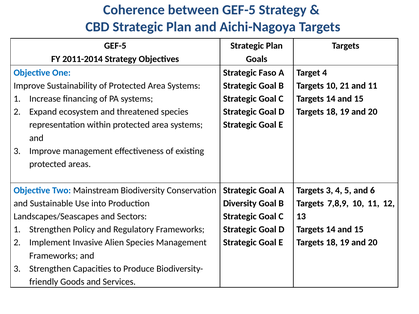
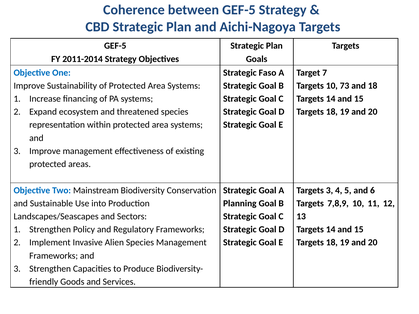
Target 4: 4 -> 7
21: 21 -> 73
and 11: 11 -> 18
Diversity: Diversity -> Planning
